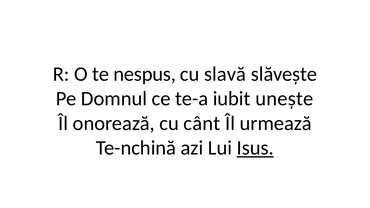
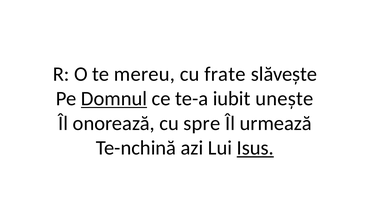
nespus: nespus -> mereu
slavă: slavă -> frate
Domnul underline: none -> present
cânt: cânt -> spre
